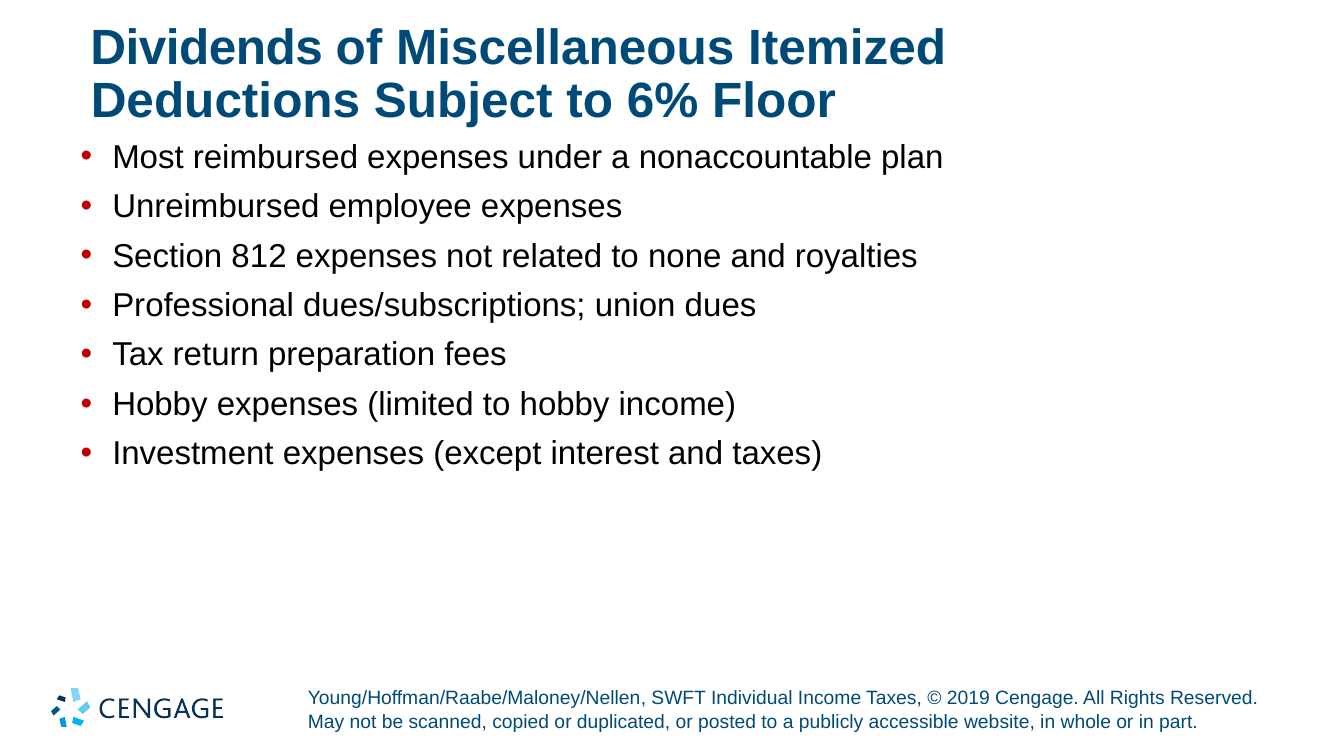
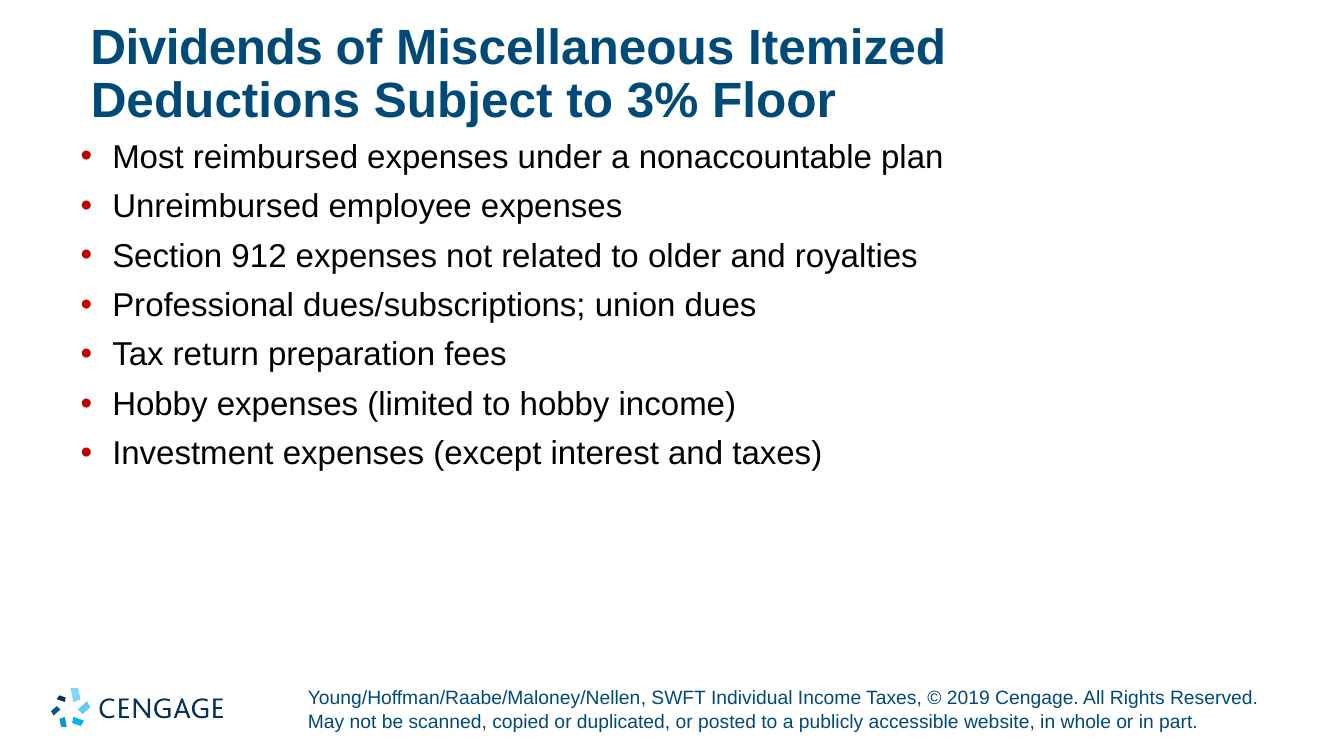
6%: 6% -> 3%
812: 812 -> 912
none: none -> older
